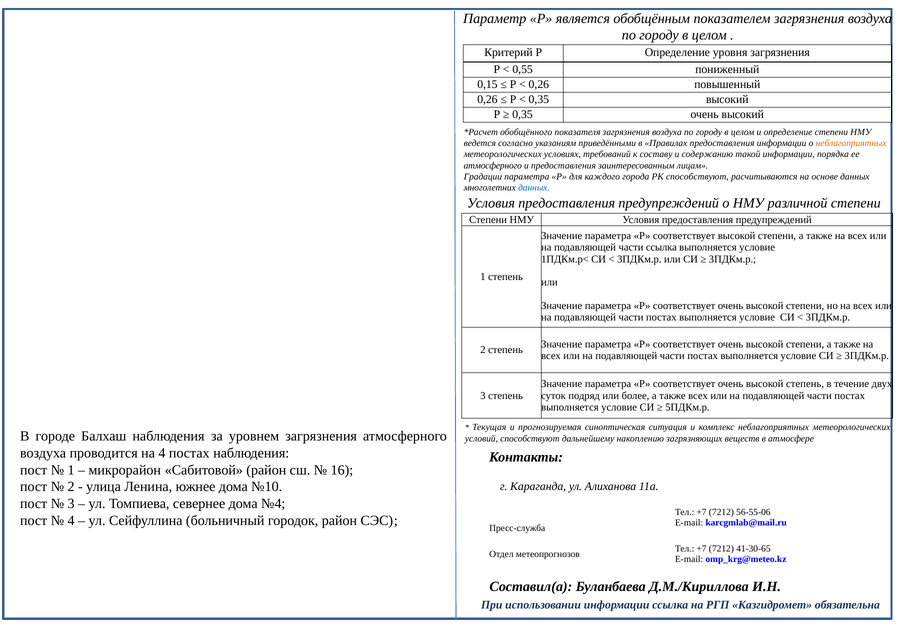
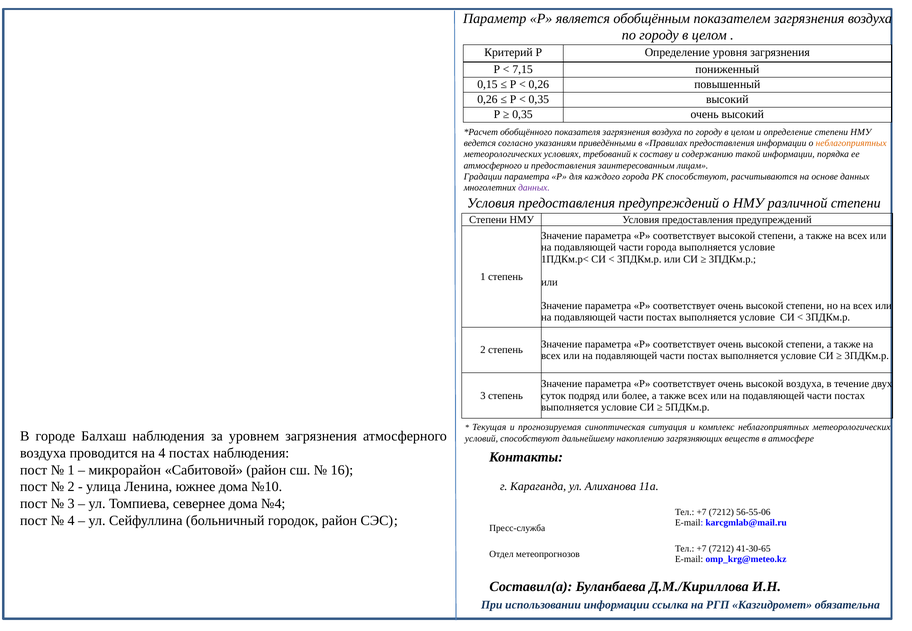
0,55: 0,55 -> 7,15
данных at (534, 188) colour: blue -> purple
части ссылка: ссылка -> города
высокой степень: степень -> воздуха
